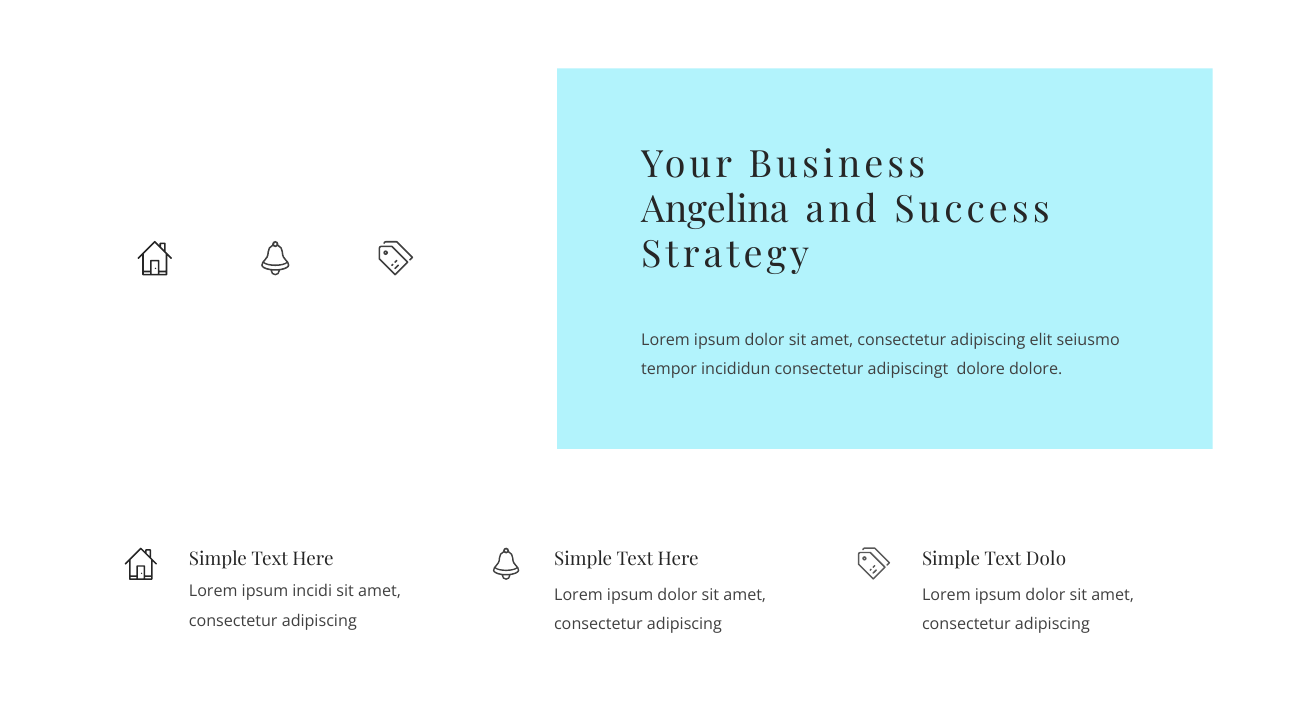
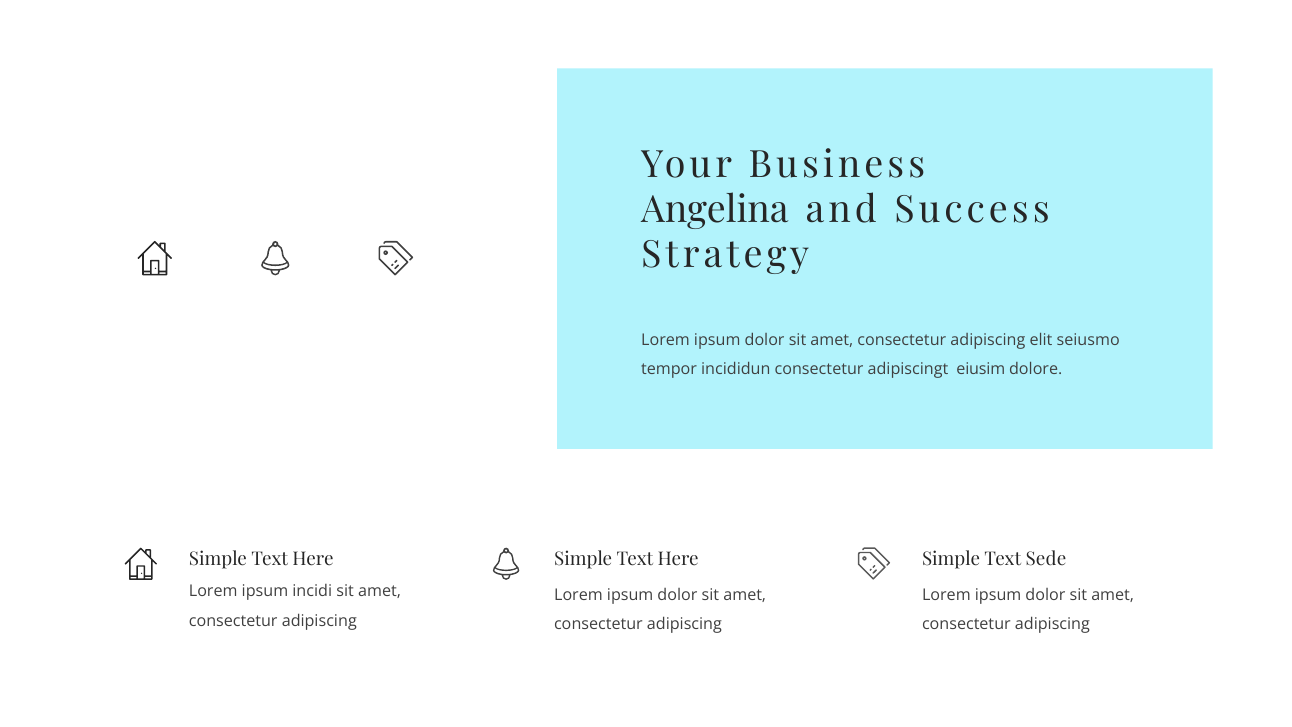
adipiscingt dolore: dolore -> eiusim
Dolo: Dolo -> Sede
